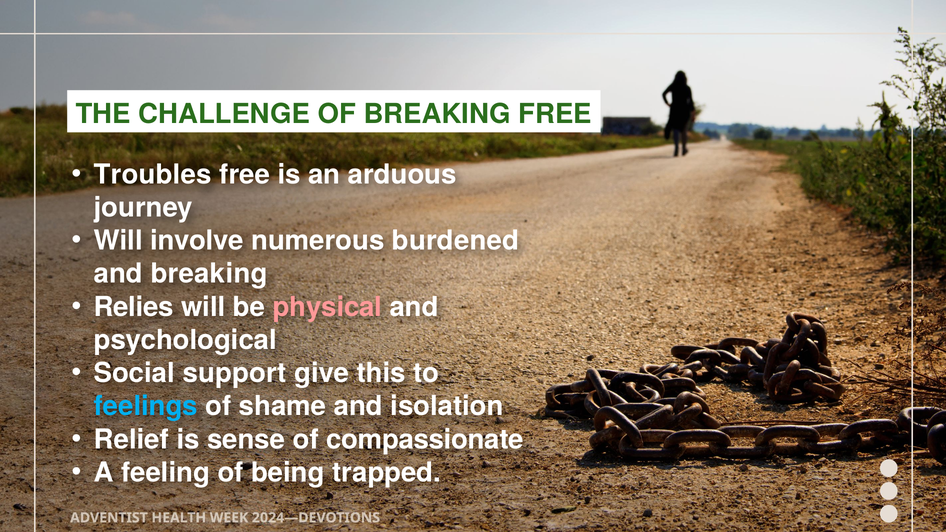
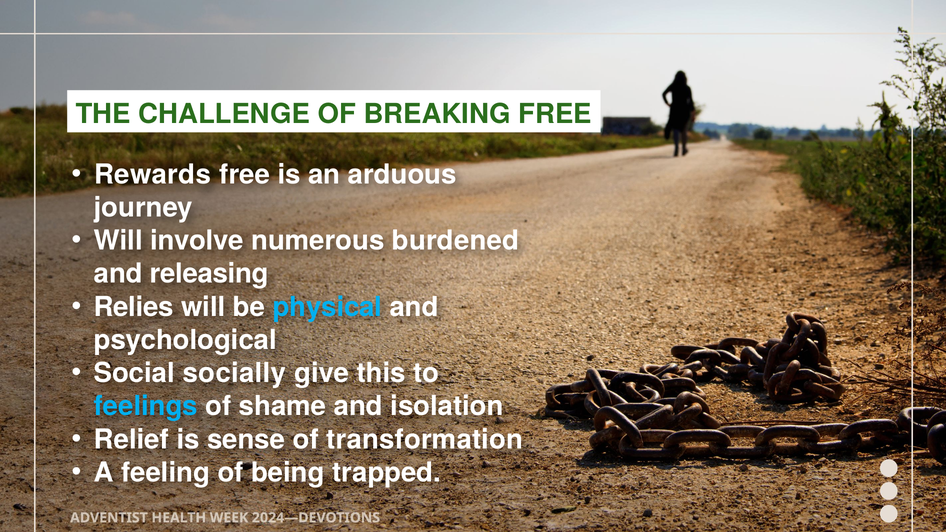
Troubles: Troubles -> Rewards
and breaking: breaking -> releasing
physical colour: pink -> light blue
support: support -> socially
compassionate: compassionate -> transformation
